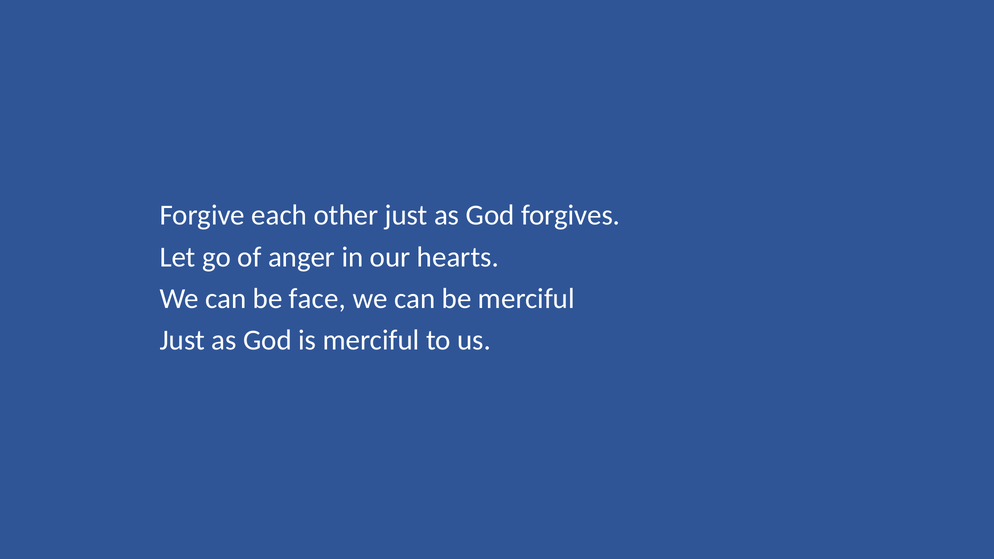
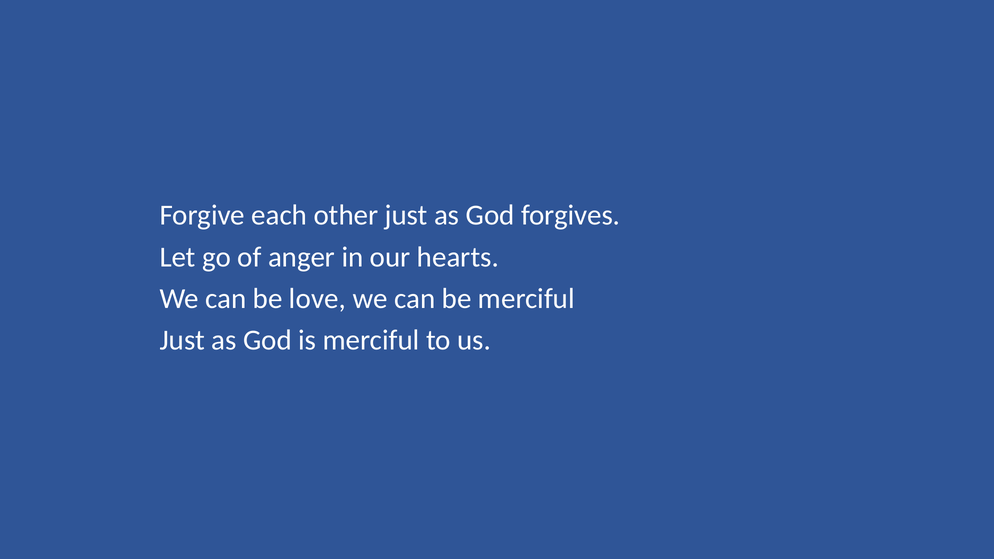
face: face -> love
